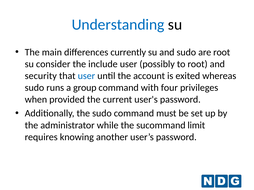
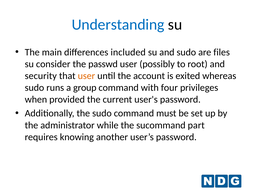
currently: currently -> included
are root: root -> files
include: include -> passwd
user at (86, 76) colour: blue -> orange
limit: limit -> part
